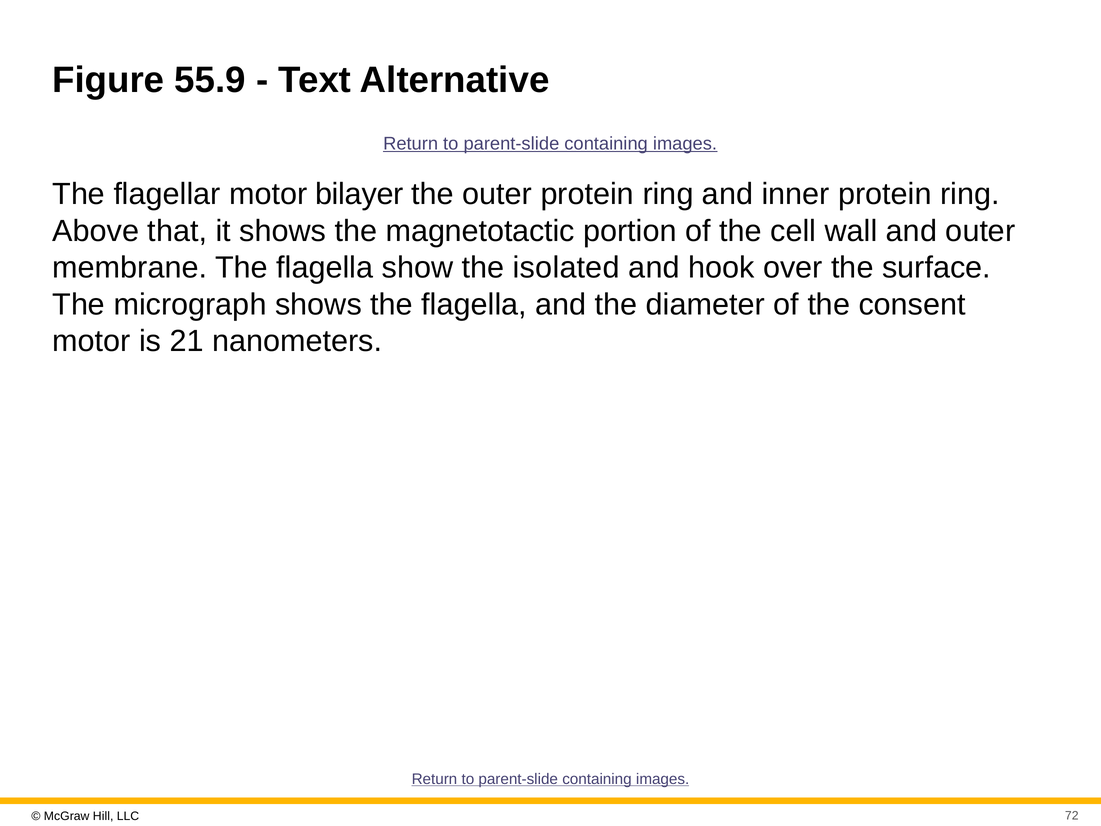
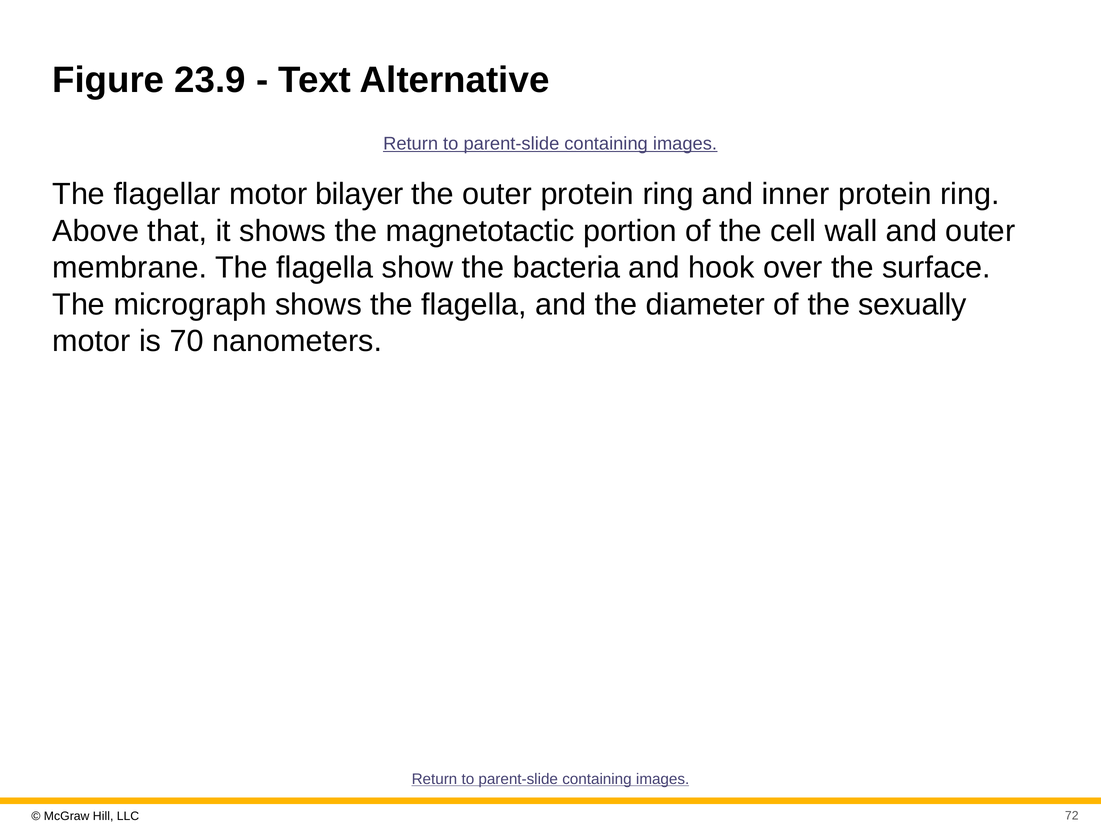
55.9: 55.9 -> 23.9
isolated: isolated -> bacteria
consent: consent -> sexually
21: 21 -> 70
